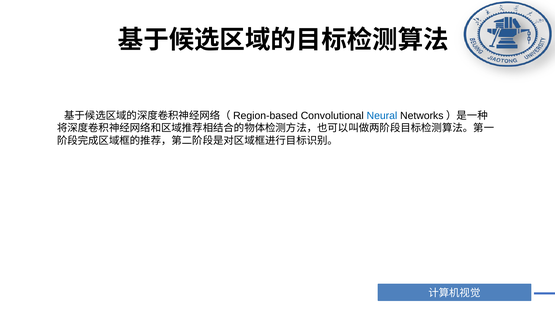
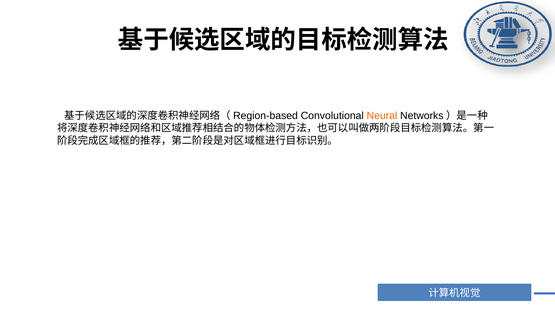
Neural colour: blue -> orange
